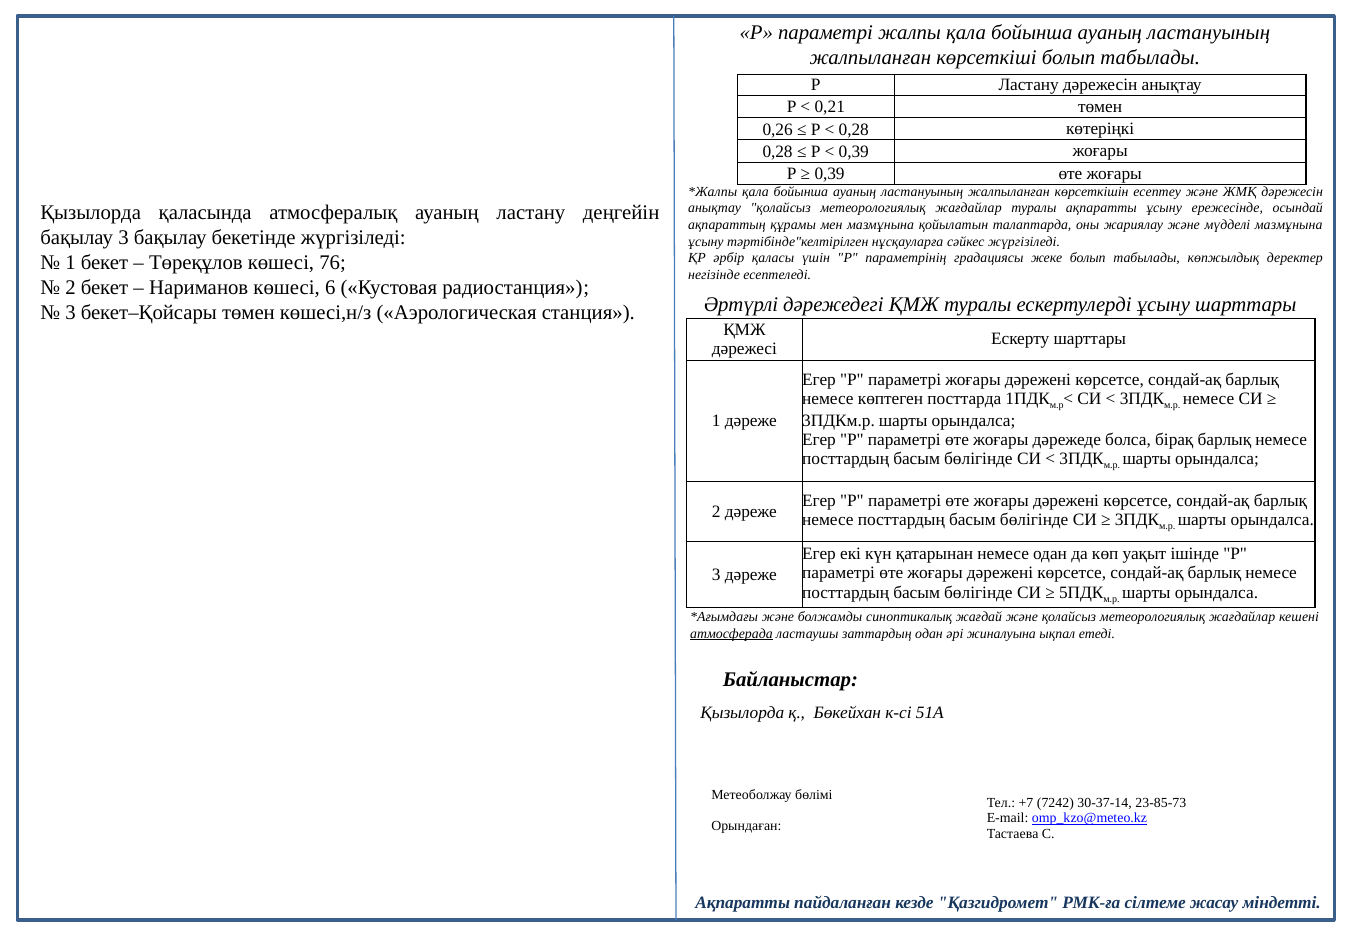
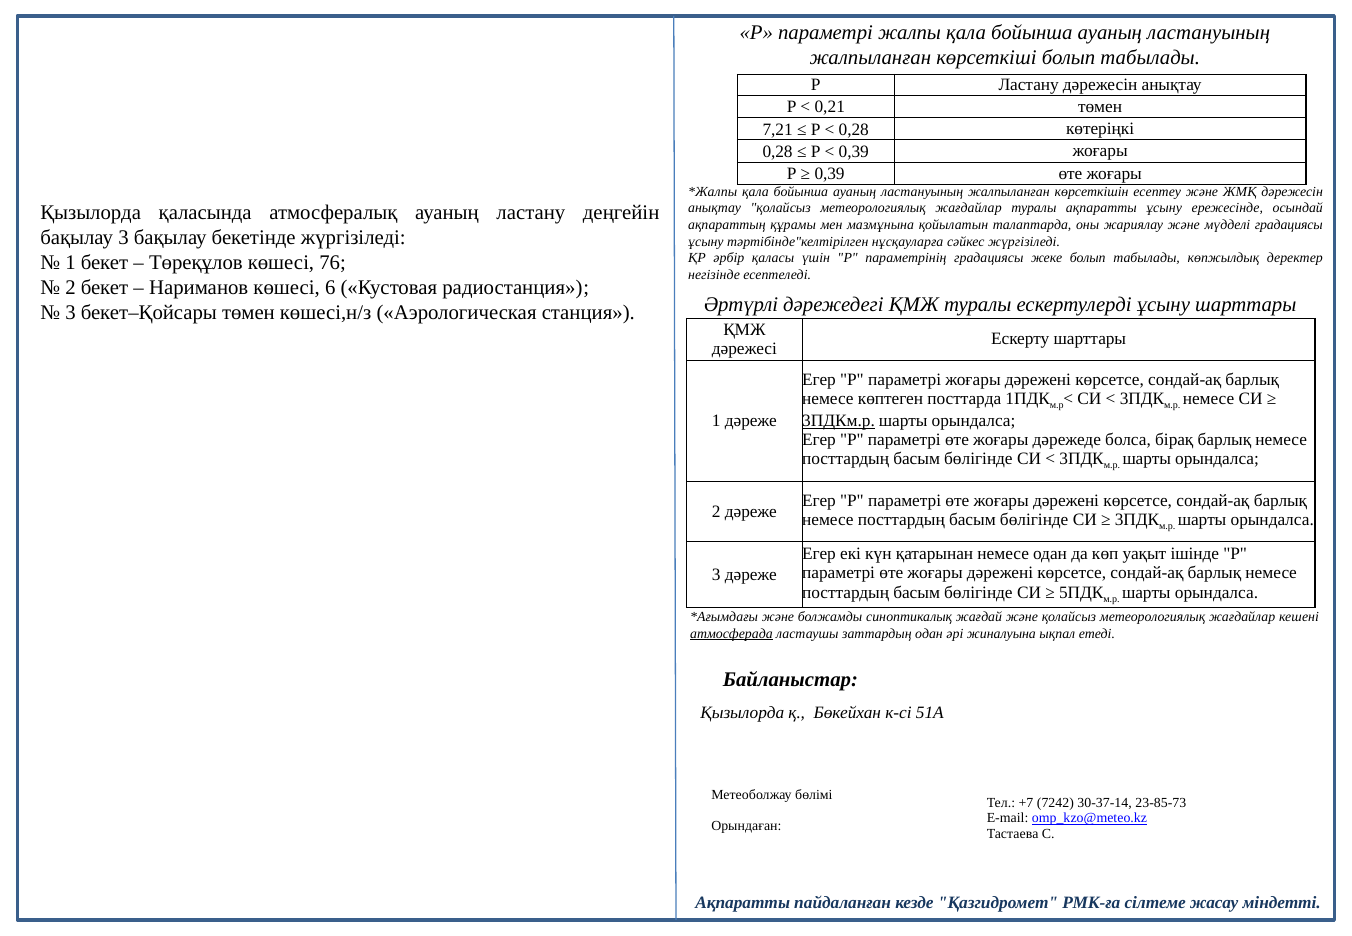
0,26: 0,26 -> 7,21
мүдделі мазмұнына: мазмұнына -> градациясы
3ПДКм.р underline: none -> present
